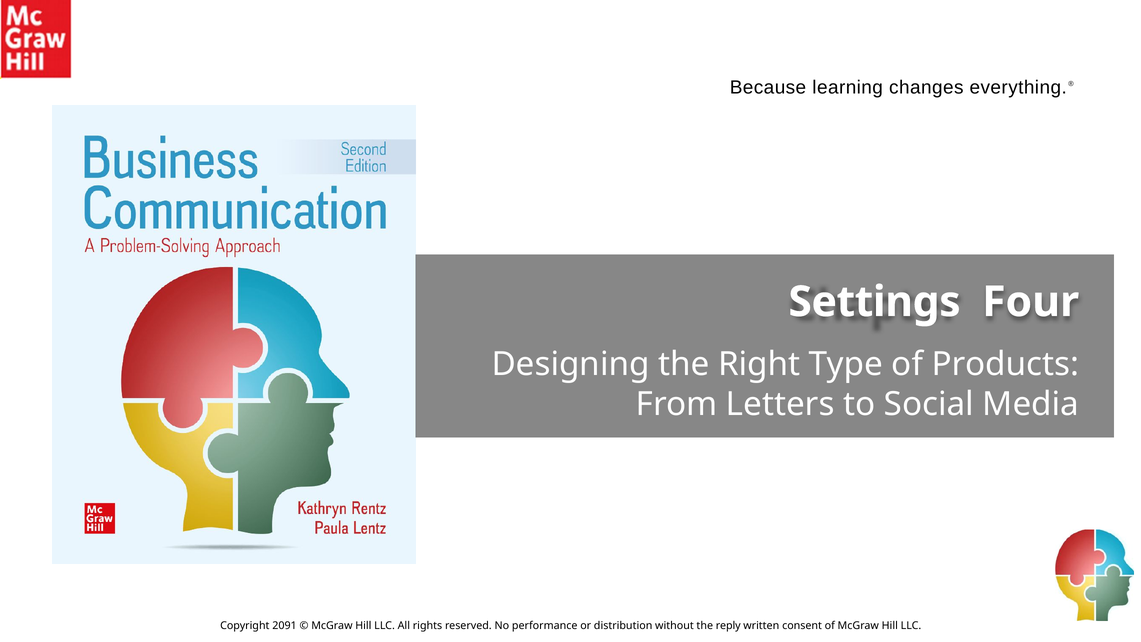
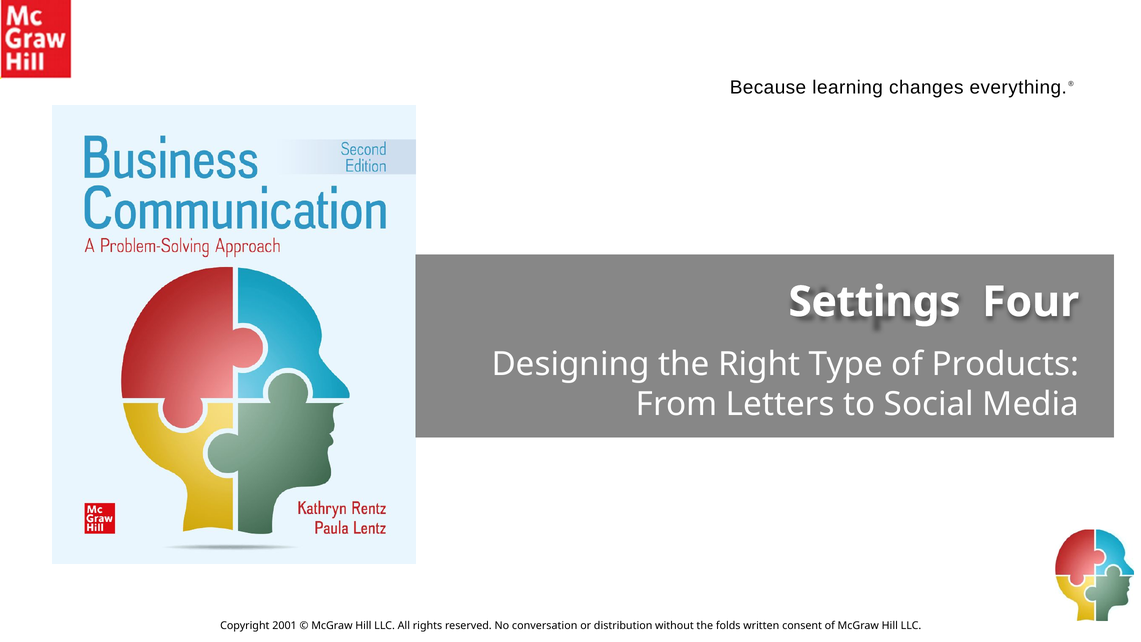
2091: 2091 -> 2001
performance: performance -> conversation
reply: reply -> folds
